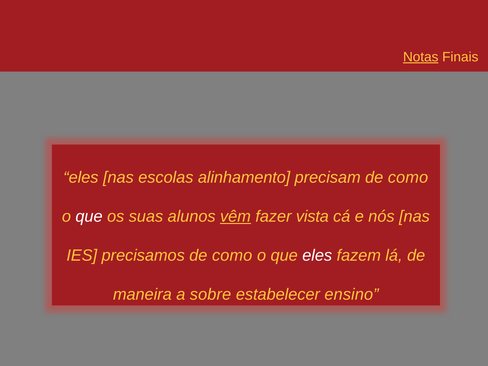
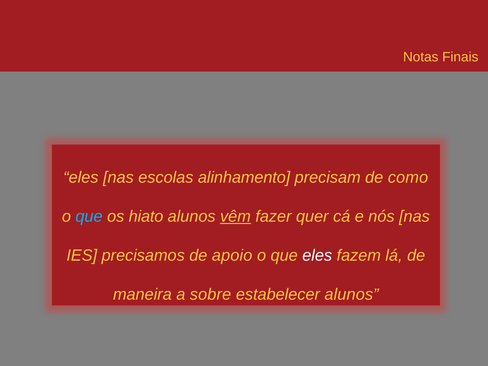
Notas underline: present -> none
que at (89, 216) colour: white -> light blue
suas: suas -> hiato
vista: vista -> quer
precisamos de como: como -> apoio
estabelecer ensino: ensino -> alunos
